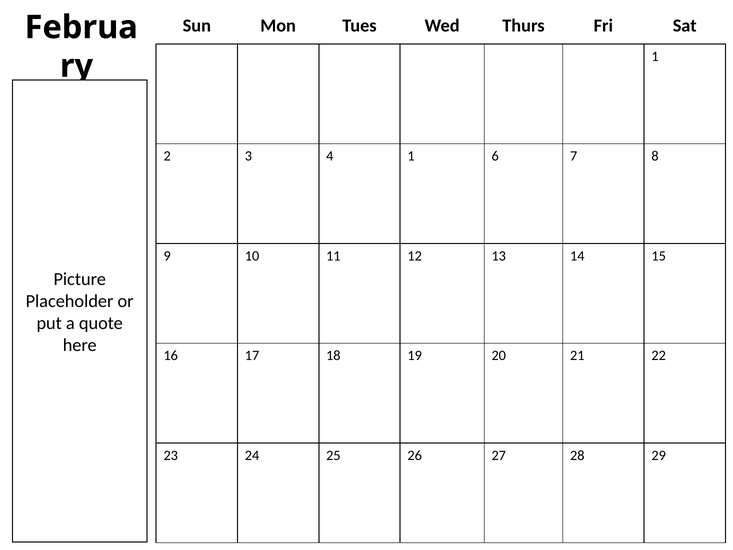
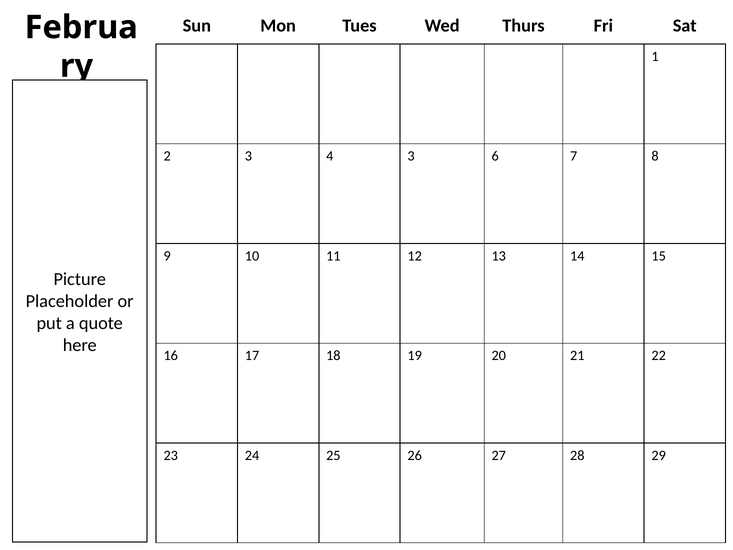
4 1: 1 -> 3
